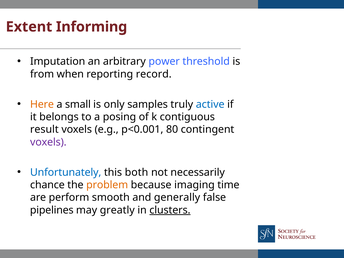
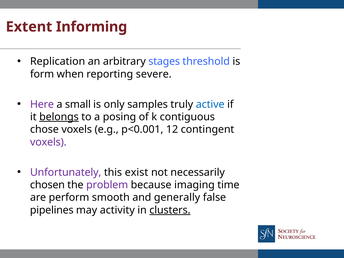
Imputation: Imputation -> Replication
power: power -> stages
from: from -> form
record: record -> severe
Here colour: orange -> purple
belongs underline: none -> present
result: result -> chose
80: 80 -> 12
Unfortunately colour: blue -> purple
both: both -> exist
chance: chance -> chosen
problem colour: orange -> purple
greatly: greatly -> activity
